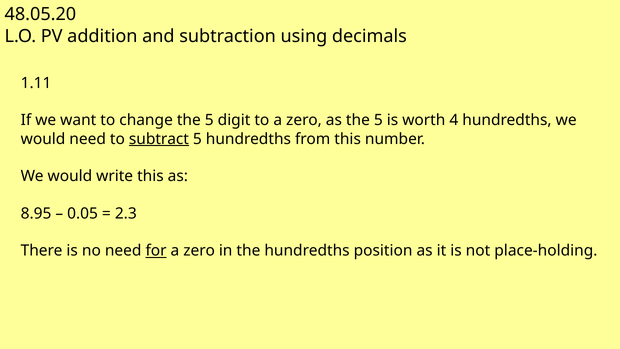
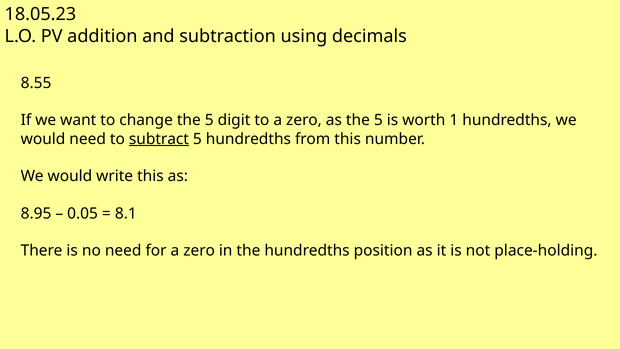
48.05.20: 48.05.20 -> 18.05.23
1.11: 1.11 -> 8.55
4: 4 -> 1
2.3: 2.3 -> 8.1
for underline: present -> none
